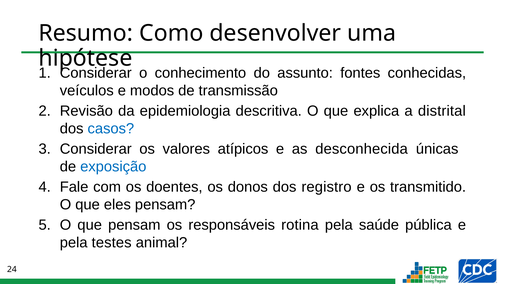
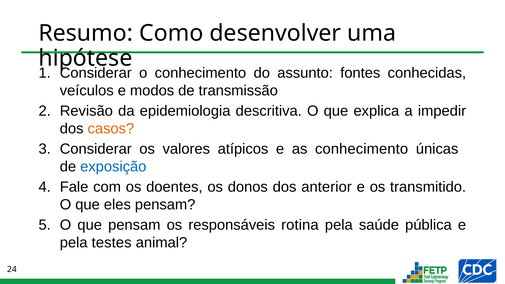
distrital: distrital -> impedir
casos colour: blue -> orange
as desconhecida: desconhecida -> conhecimento
registro: registro -> anterior
